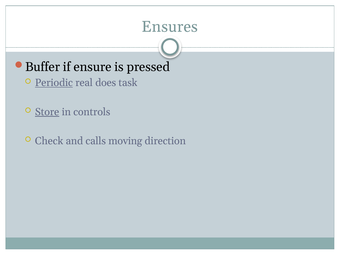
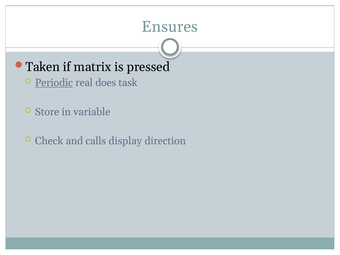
Buffer: Buffer -> Taken
ensure: ensure -> matrix
Store underline: present -> none
controls: controls -> variable
moving: moving -> display
